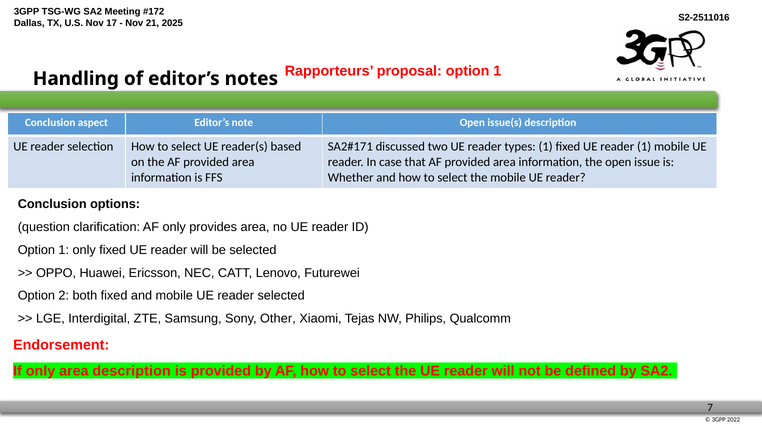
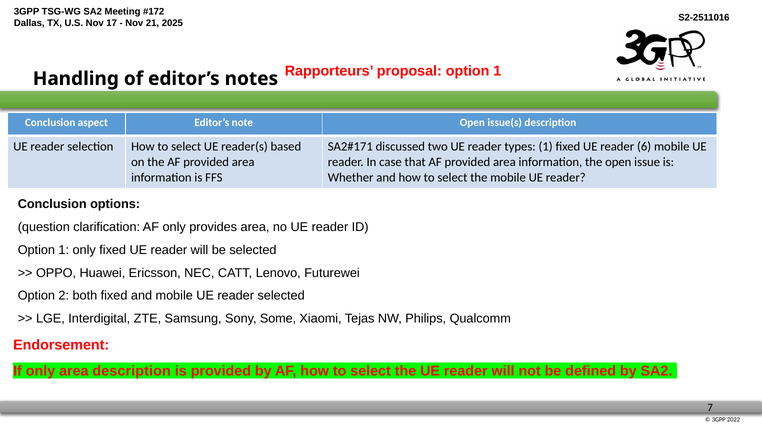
reader 1: 1 -> 6
Other: Other -> Some
